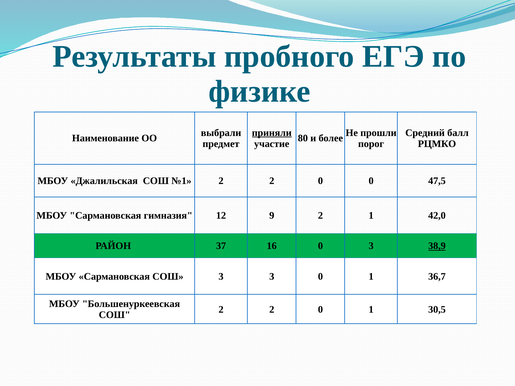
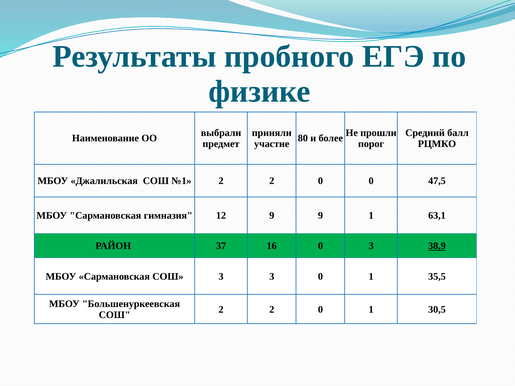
приняли underline: present -> none
9 2: 2 -> 9
42,0: 42,0 -> 63,1
36,7: 36,7 -> 35,5
